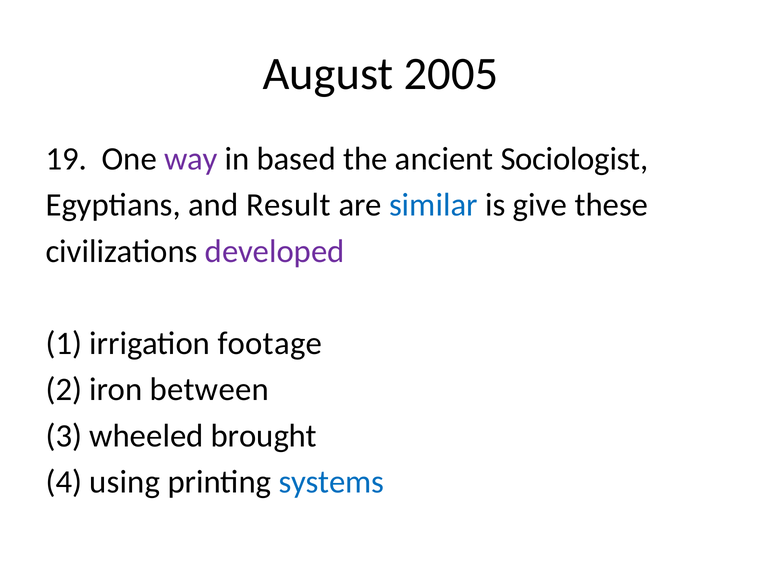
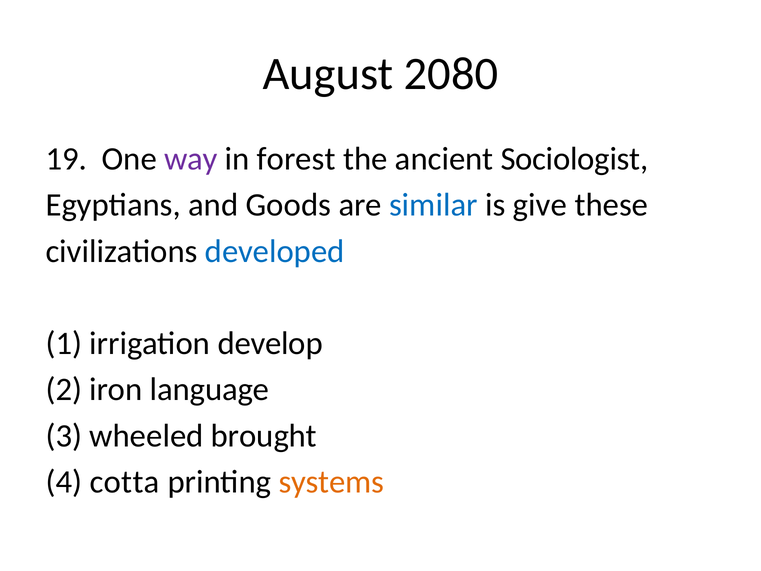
2005: 2005 -> 2080
based: based -> forest
Result: Result -> Goods
developed colour: purple -> blue
footage: footage -> develop
between: between -> language
using: using -> cotta
systems colour: blue -> orange
